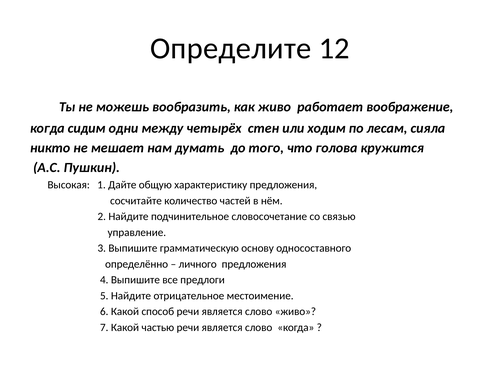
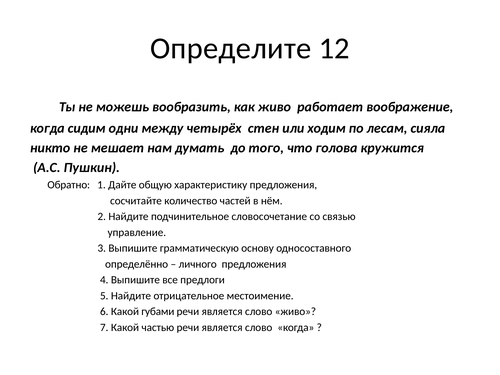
Высокая: Высокая -> Обратно
способ: способ -> губами
